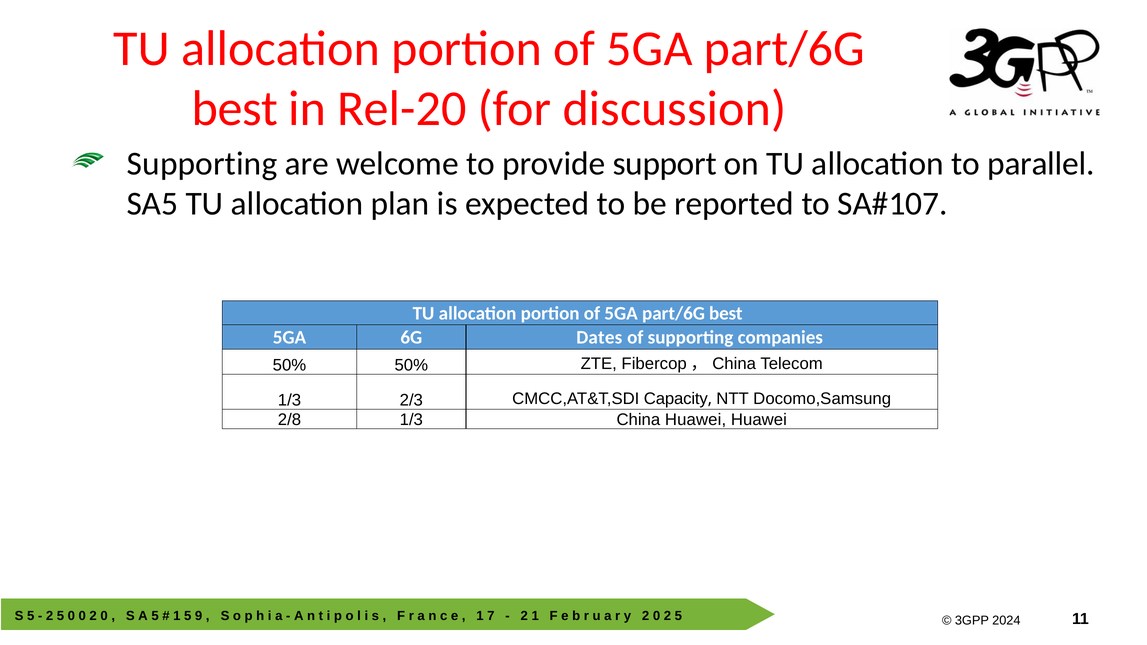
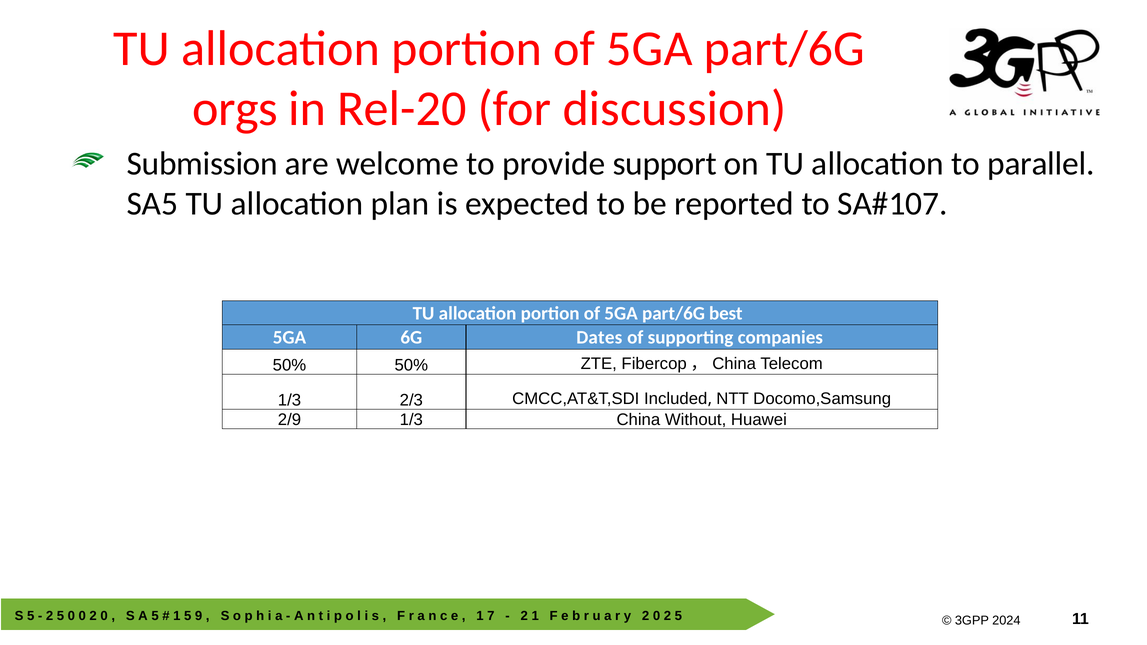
best at (235, 109): best -> orgs
Supporting at (202, 164): Supporting -> Submission
Capacity: Capacity -> Included
2/8: 2/8 -> 2/9
China Huawei: Huawei -> Without
